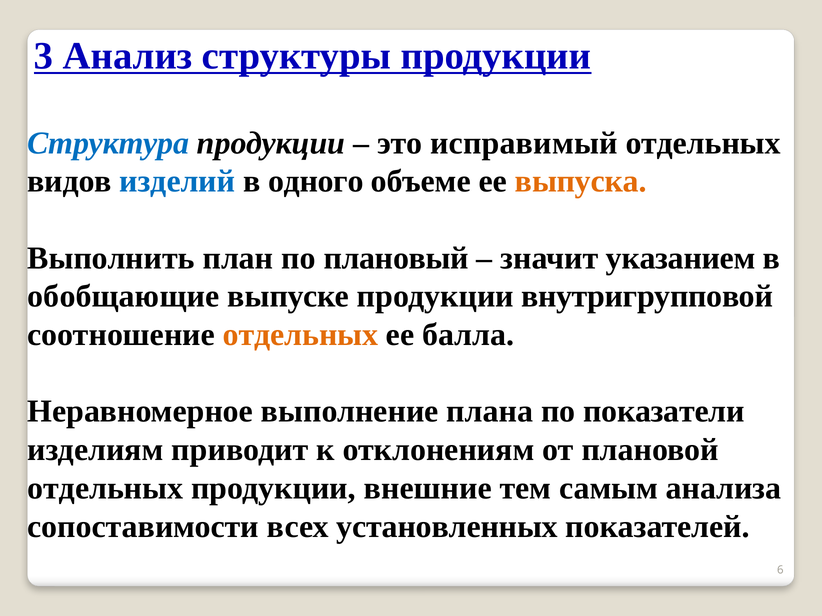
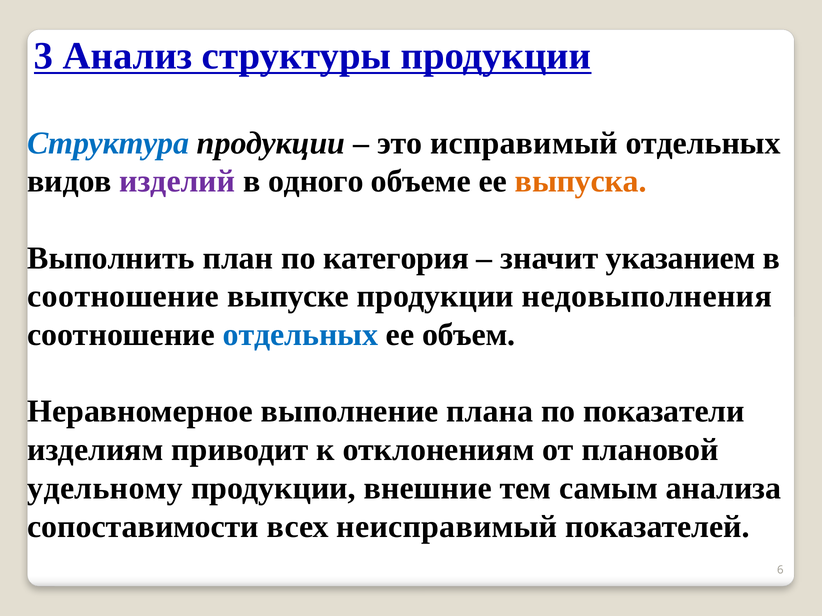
изделий colour: blue -> purple
плановый: плановый -> категория
обобщающие at (123, 297): обобщающие -> соотношение
внутригрупповой: внутригрупповой -> недовыполнения
отдельных at (301, 335) colour: orange -> blue
балла: балла -> объем
отдельных at (105, 489): отдельных -> удельному
установленных: установленных -> неисправимый
